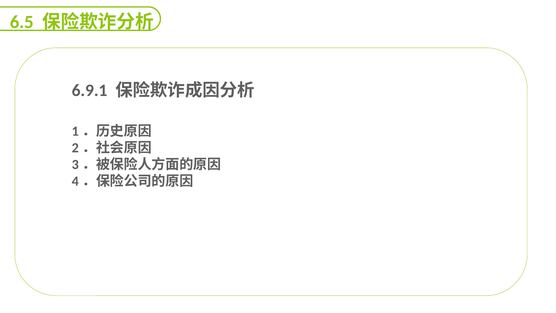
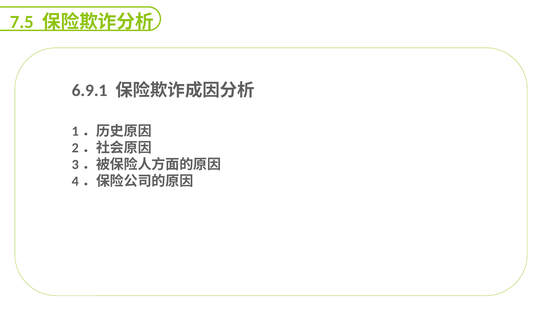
6.5: 6.5 -> 7.5
